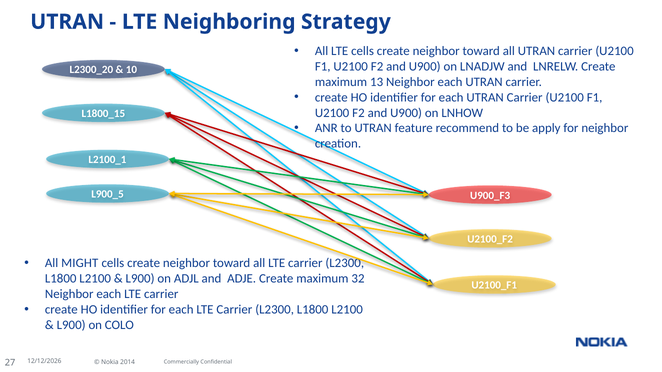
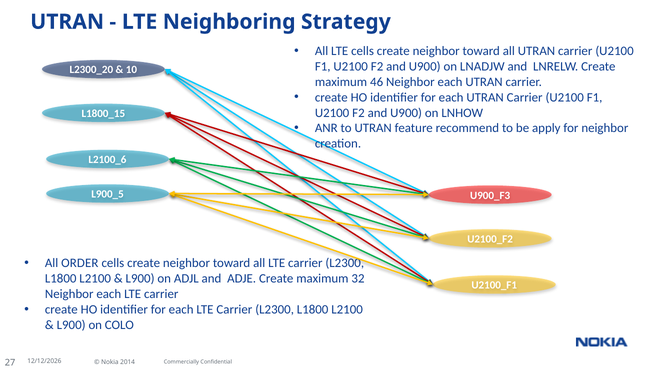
13: 13 -> 46
L2100_1: L2100_1 -> L2100_6
MIGHT: MIGHT -> ORDER
